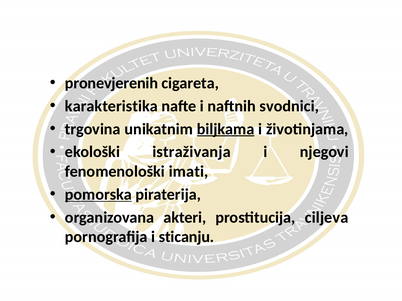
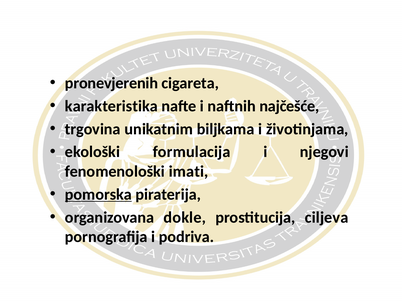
svodnici: svodnici -> najčešće
biljkama underline: present -> none
istraživanja: istraživanja -> formulacija
akteri: akteri -> dokle
sticanju: sticanju -> podriva
